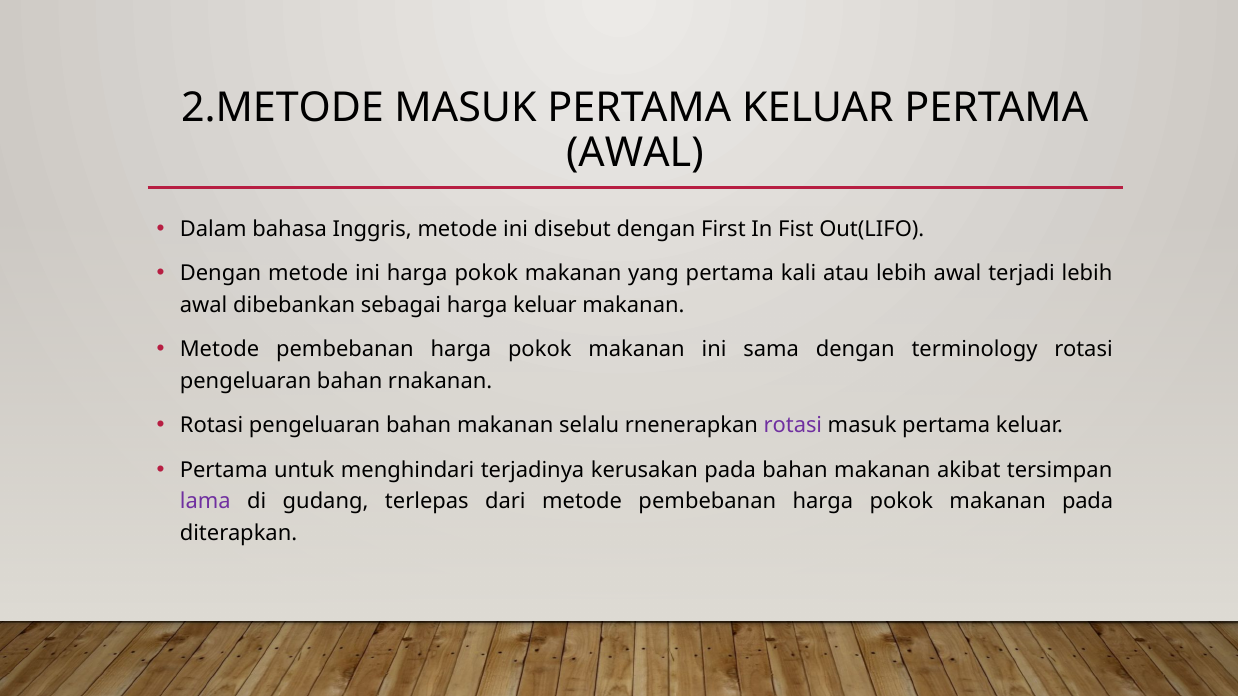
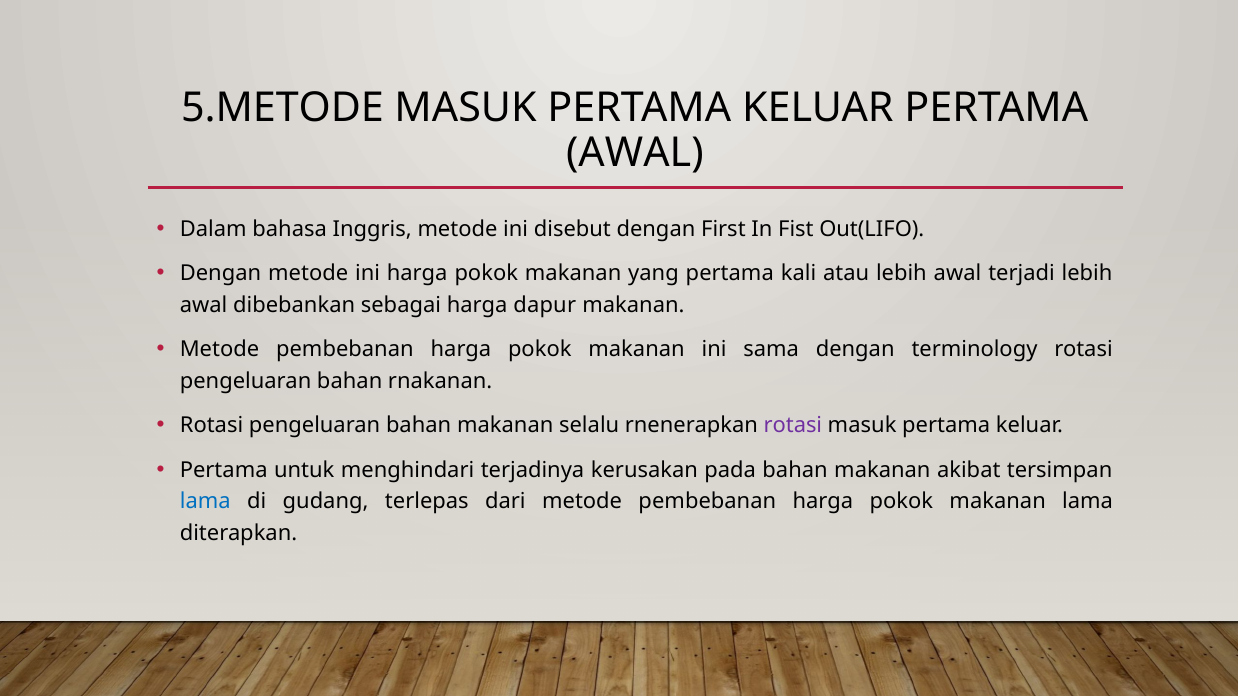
2.METODE: 2.METODE -> 5.METODE
harga keluar: keluar -> dapur
lama at (205, 502) colour: purple -> blue
makanan pada: pada -> lama
